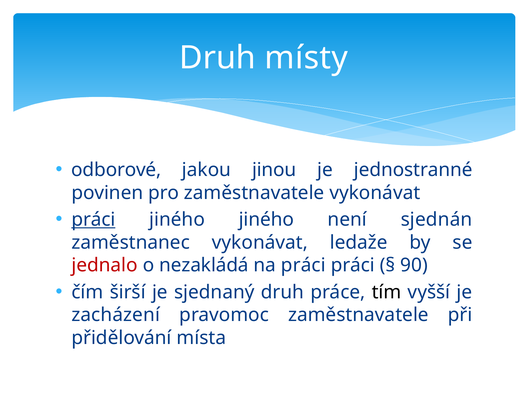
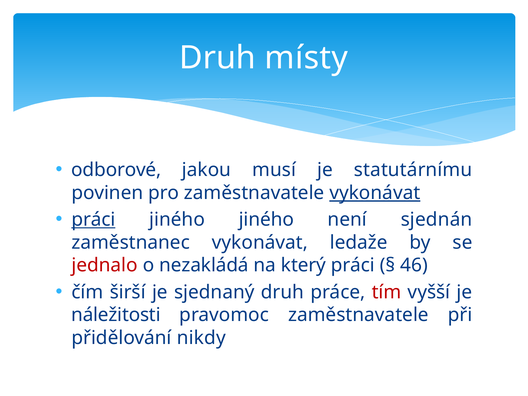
jinou: jinou -> musí
jednostranné: jednostranné -> statutárnímu
vykonávat at (375, 193) underline: none -> present
na práci: práci -> který
90: 90 -> 46
tím colour: black -> red
zacházení: zacházení -> náležitosti
místa: místa -> nikdy
